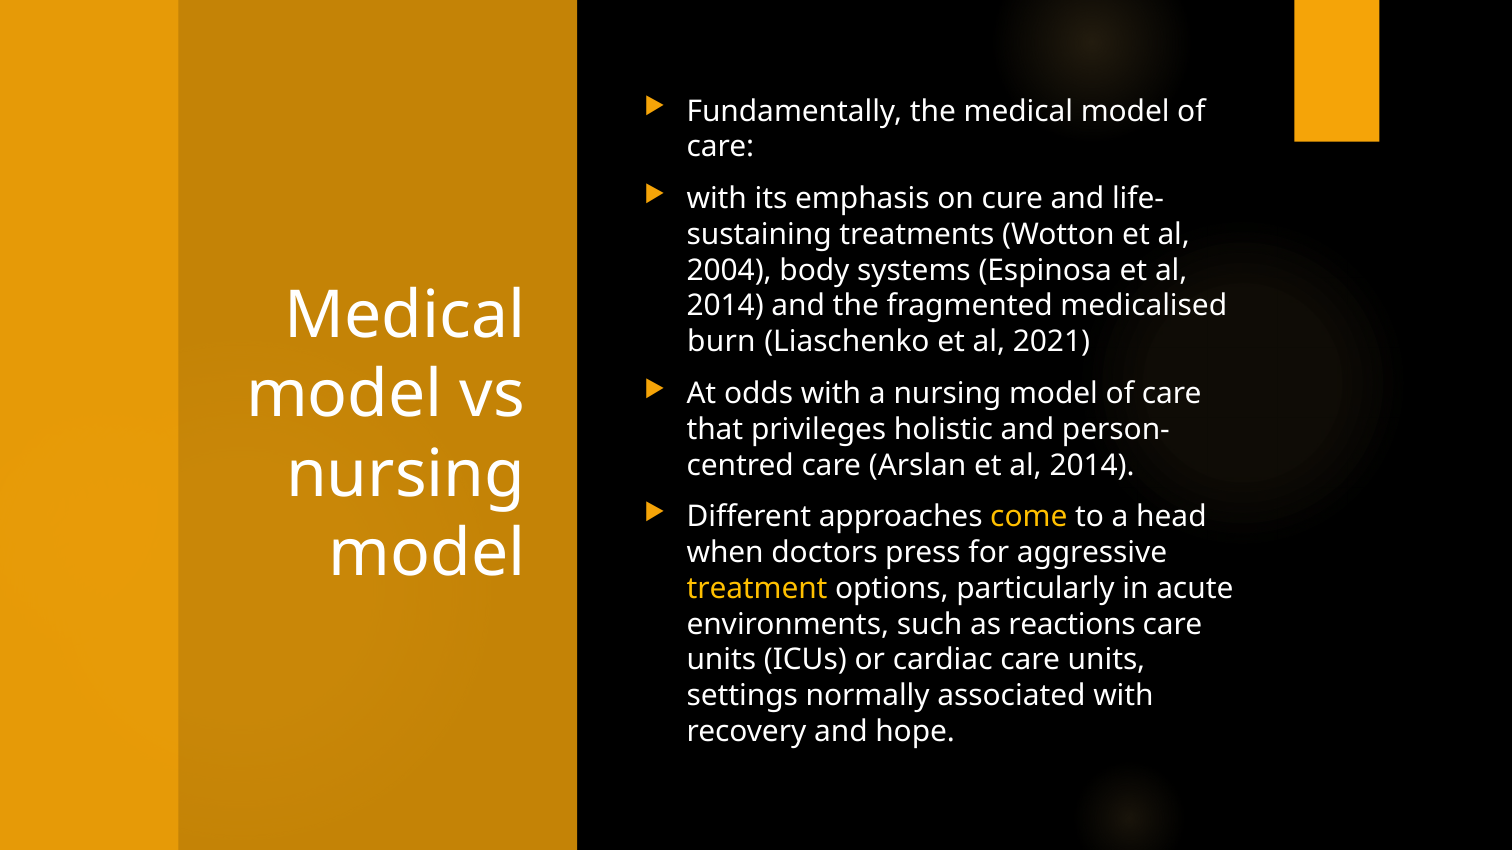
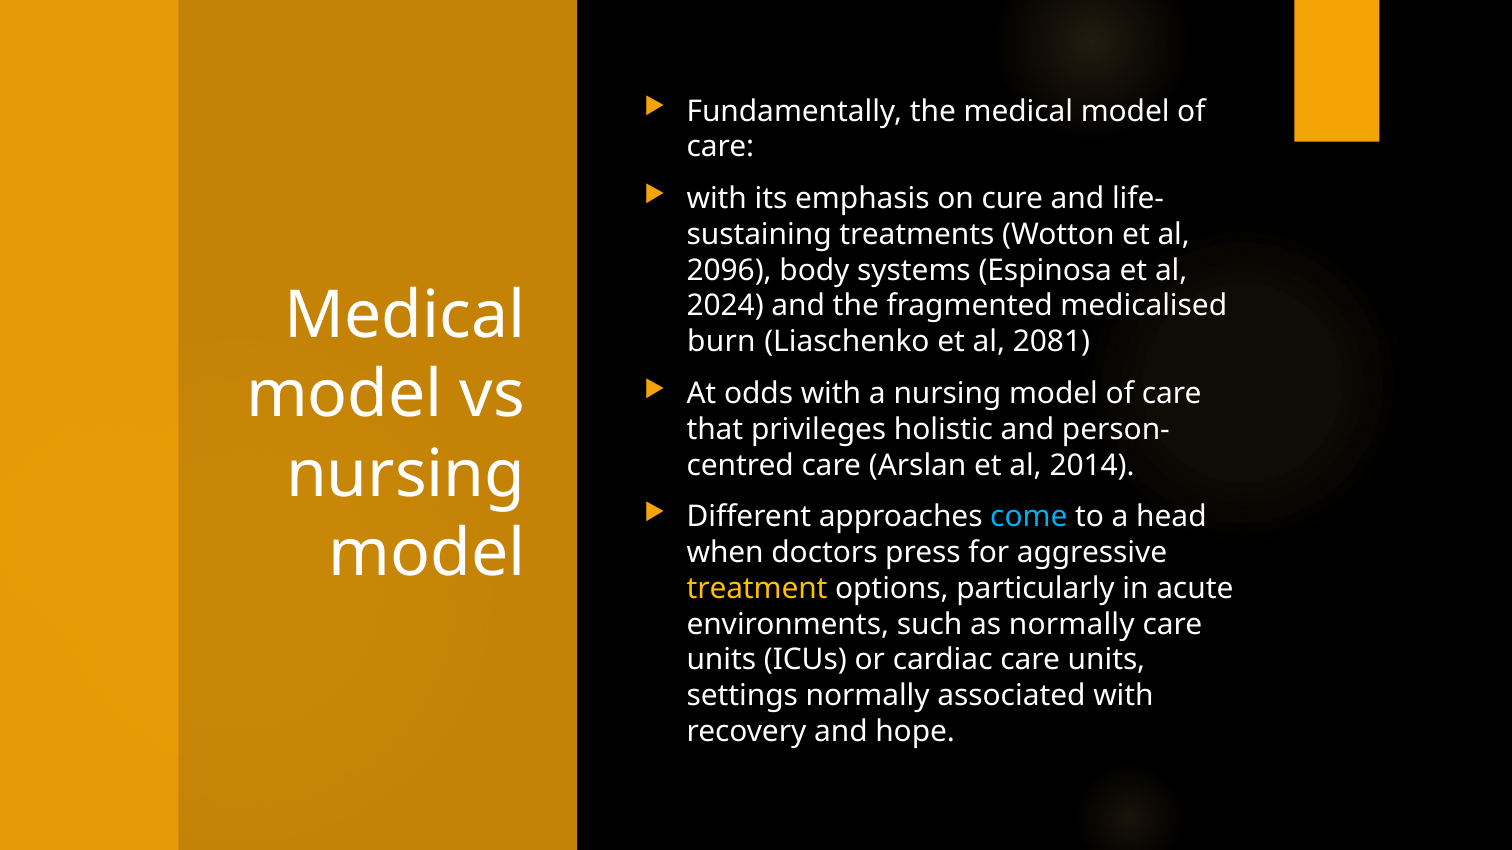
2004: 2004 -> 2096
2014 at (725, 306): 2014 -> 2024
2021: 2021 -> 2081
come colour: yellow -> light blue
as reactions: reactions -> normally
